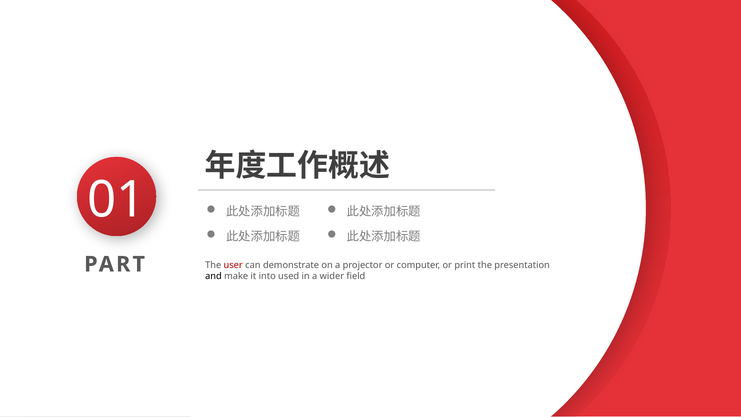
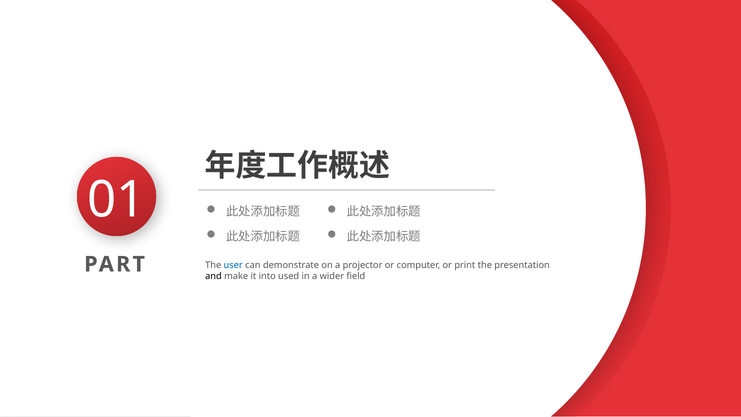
user colour: red -> blue
